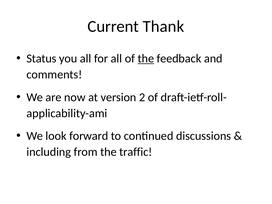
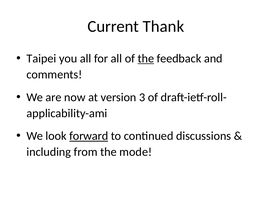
Status: Status -> Taipei
2: 2 -> 3
forward underline: none -> present
traffic: traffic -> mode
